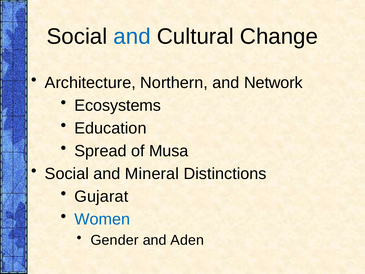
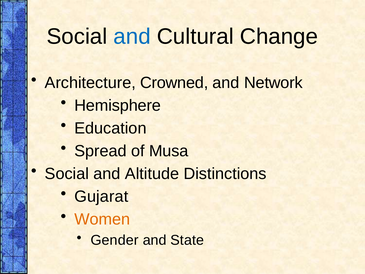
Northern: Northern -> Crowned
Ecosystems: Ecosystems -> Hemisphere
Mineral: Mineral -> Altitude
Women colour: blue -> orange
Aden: Aden -> State
